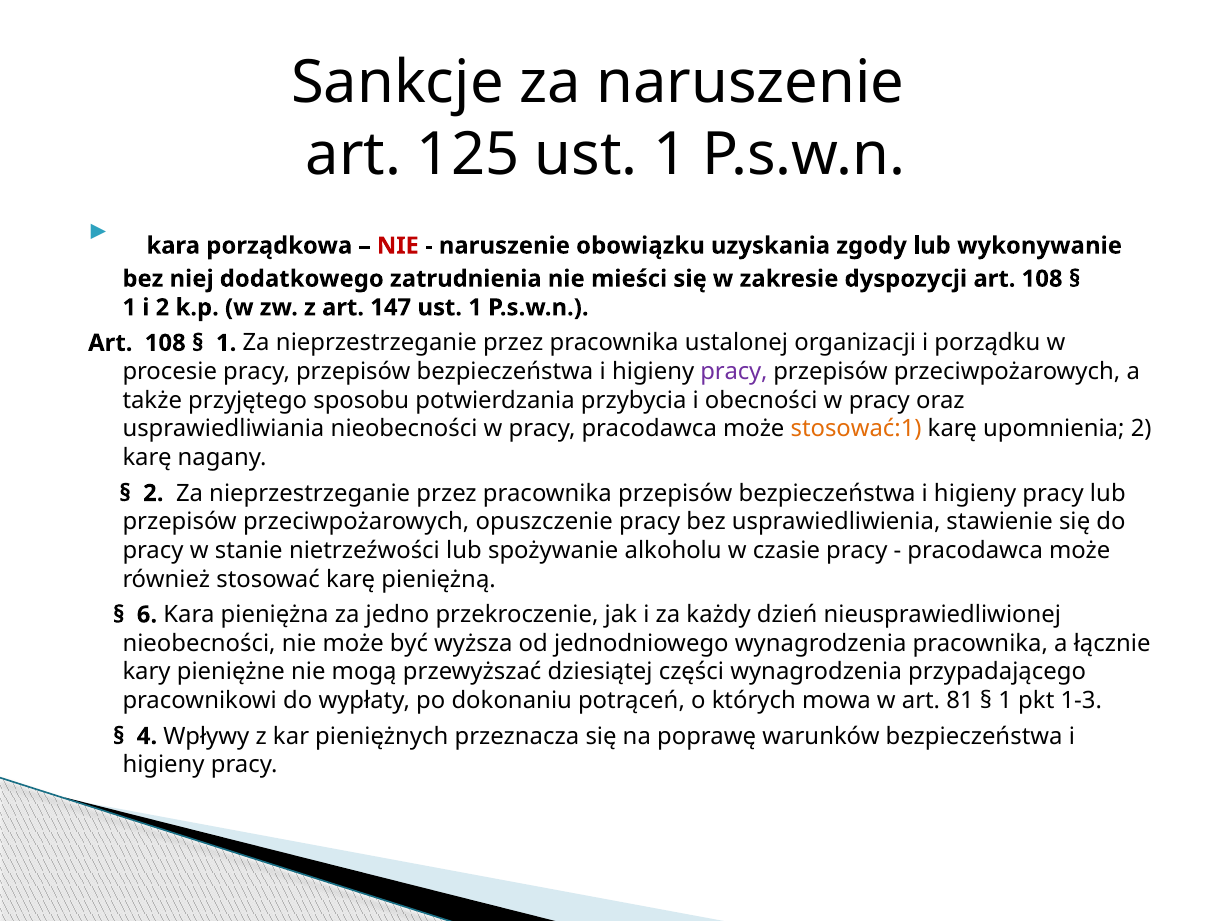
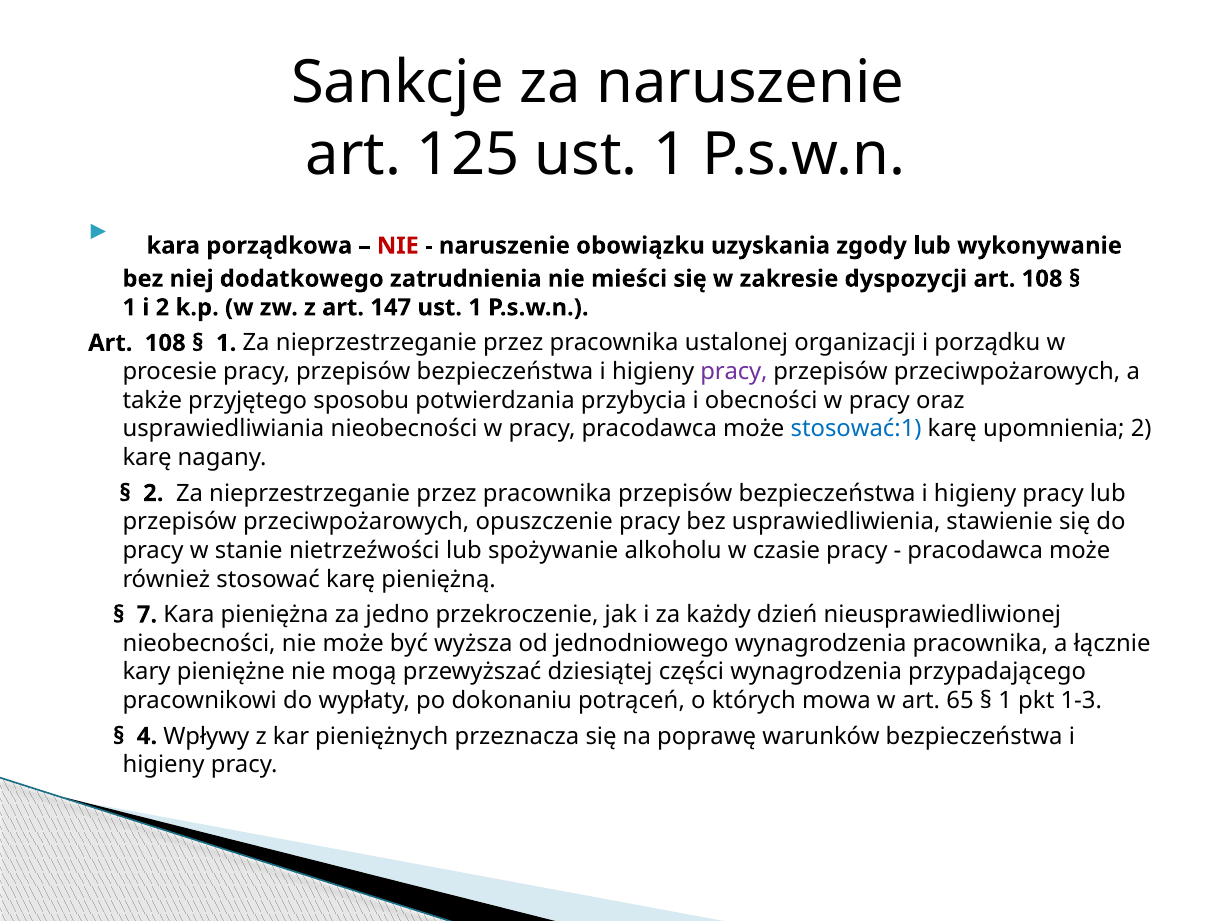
stosować:1 colour: orange -> blue
6: 6 -> 7
81: 81 -> 65
